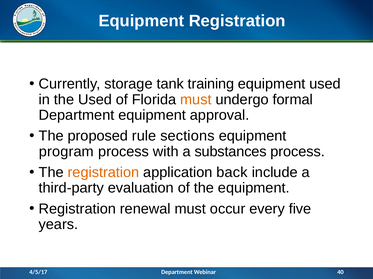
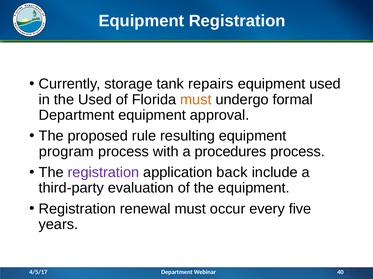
training: training -> repairs
sections: sections -> resulting
substances: substances -> procedures
registration at (103, 173) colour: orange -> purple
